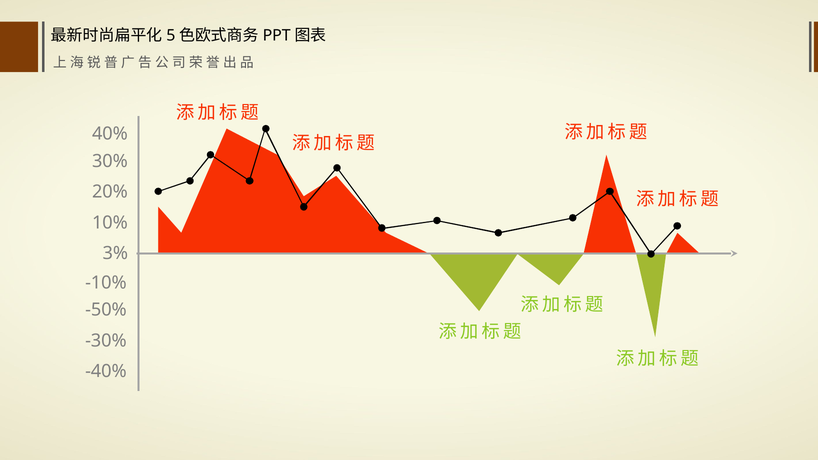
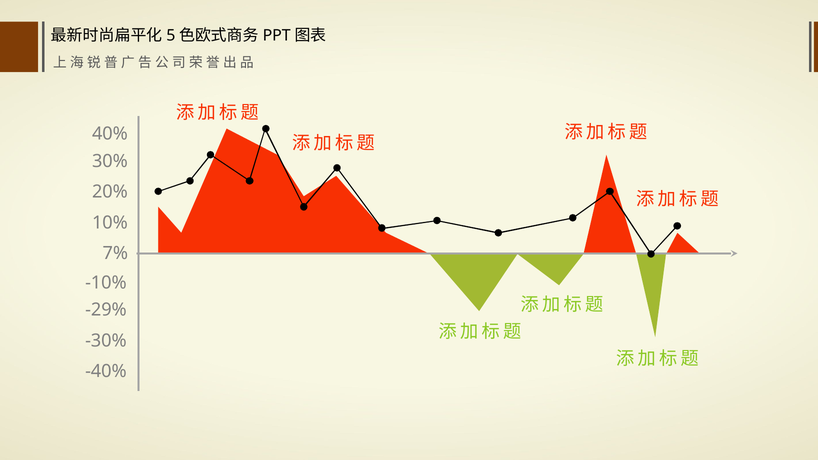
3%: 3% -> 7%
-50%: -50% -> -29%
